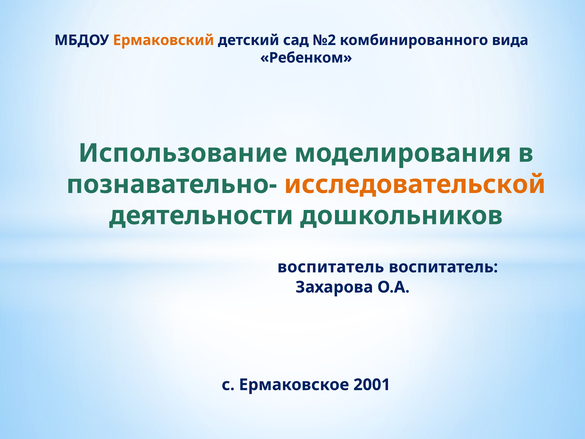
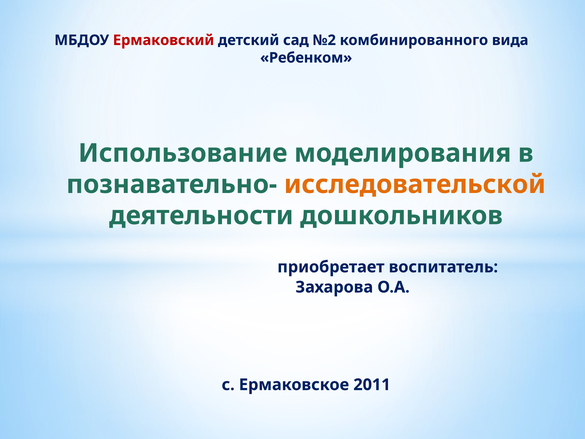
Ермаковский colour: orange -> red
воспитатель at (331, 267): воспитатель -> приобретает
2001: 2001 -> 2011
